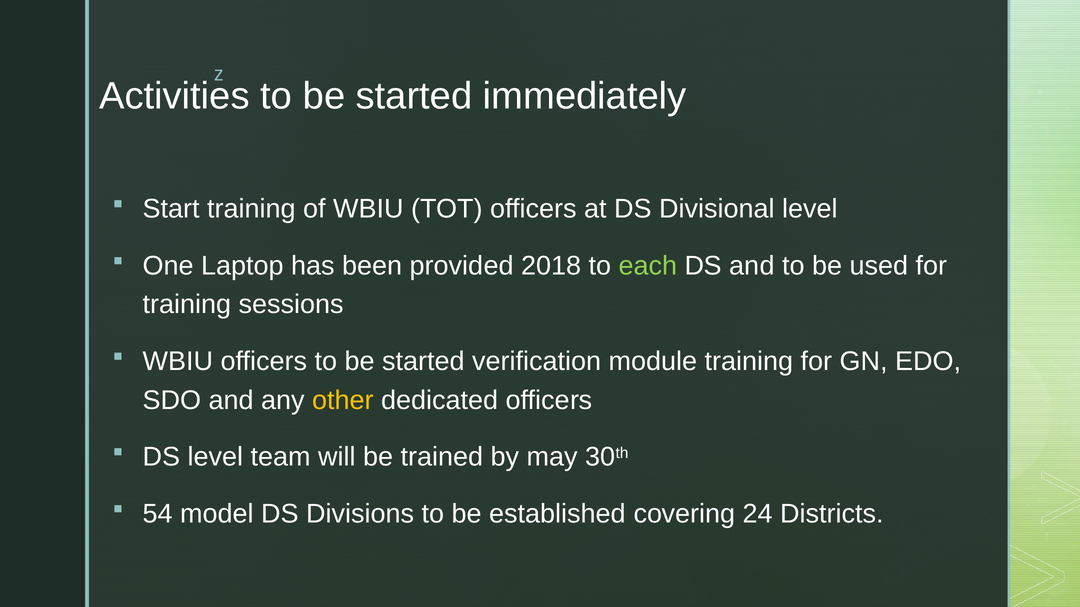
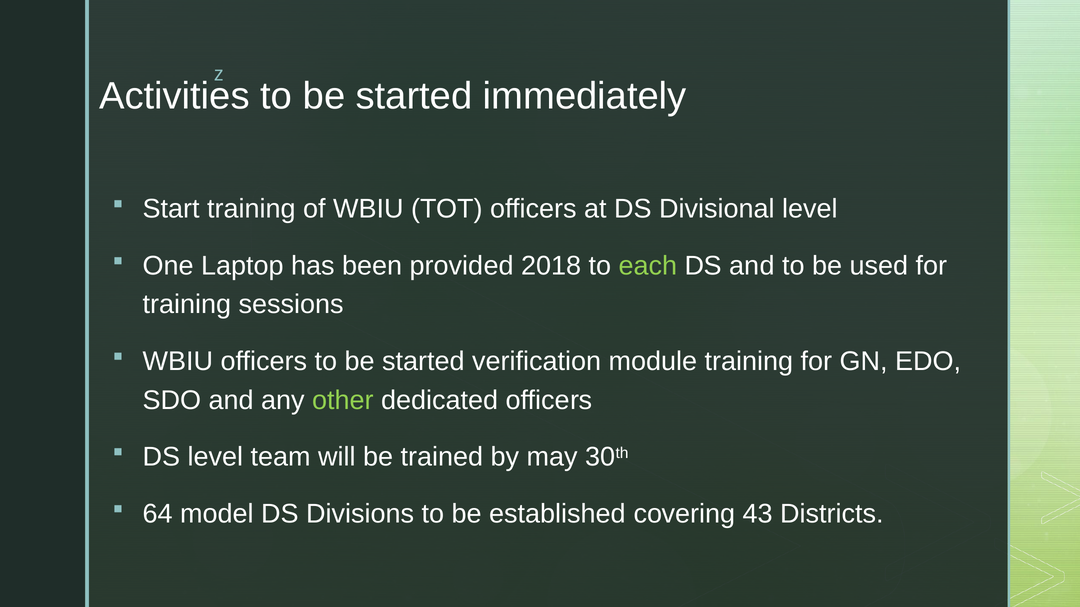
other colour: yellow -> light green
54: 54 -> 64
24: 24 -> 43
